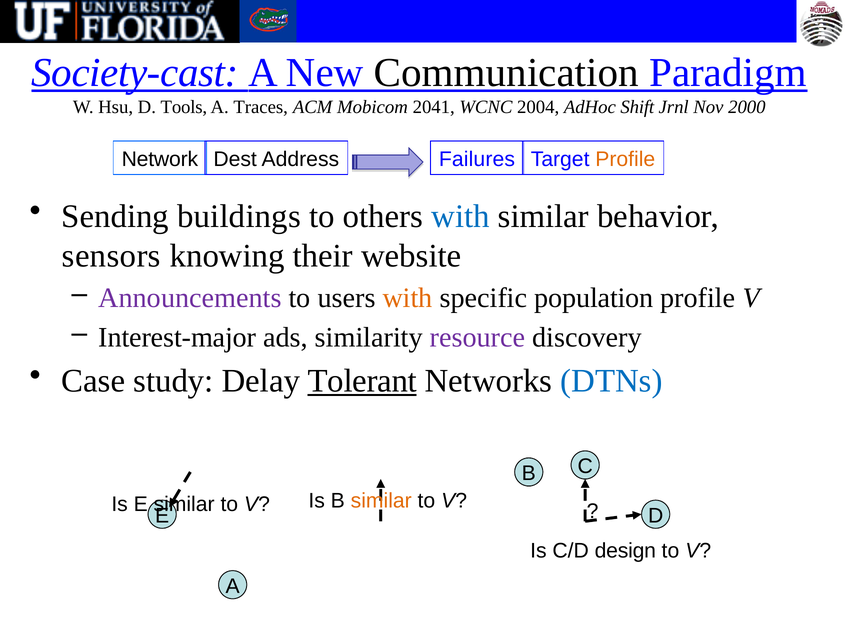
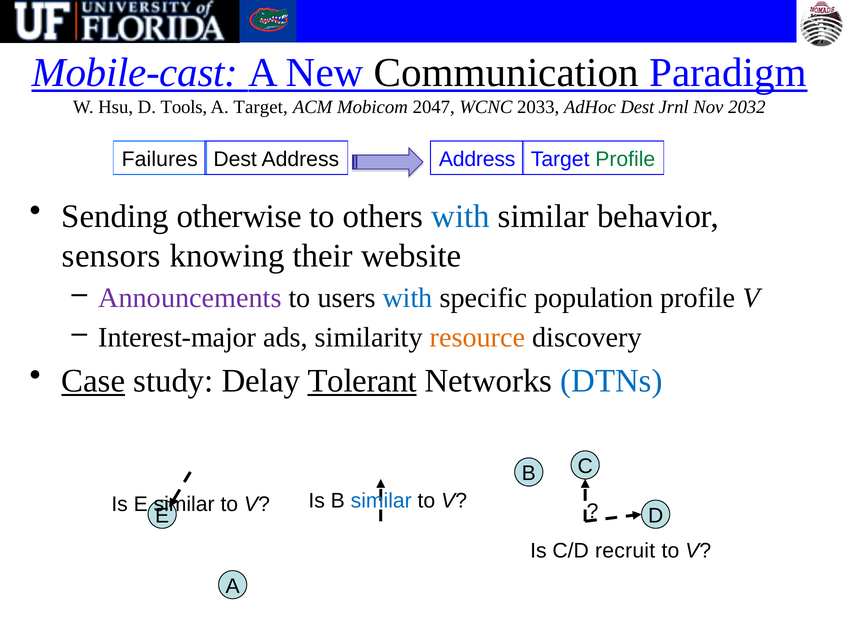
Society-cast: Society-cast -> Mobile-cast
A Traces: Traces -> Target
2041: 2041 -> 2047
2004: 2004 -> 2033
AdHoc Shift: Shift -> Dest
2000: 2000 -> 2032
Network: Network -> Failures
Address Failures: Failures -> Address
Profile at (625, 159) colour: orange -> green
buildings: buildings -> otherwise
with at (408, 298) colour: orange -> blue
resource colour: purple -> orange
Case underline: none -> present
similar at (381, 501) colour: orange -> blue
design: design -> recruit
